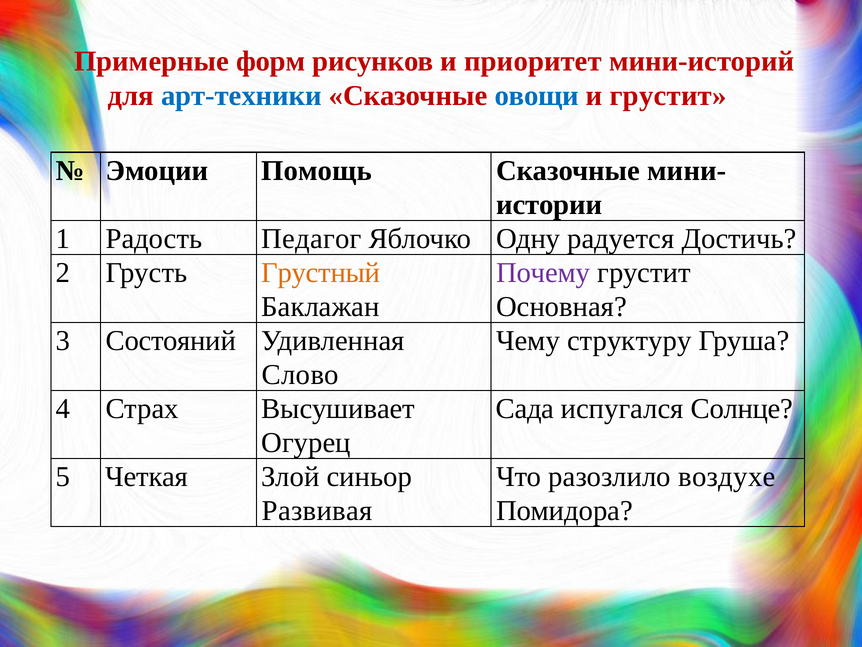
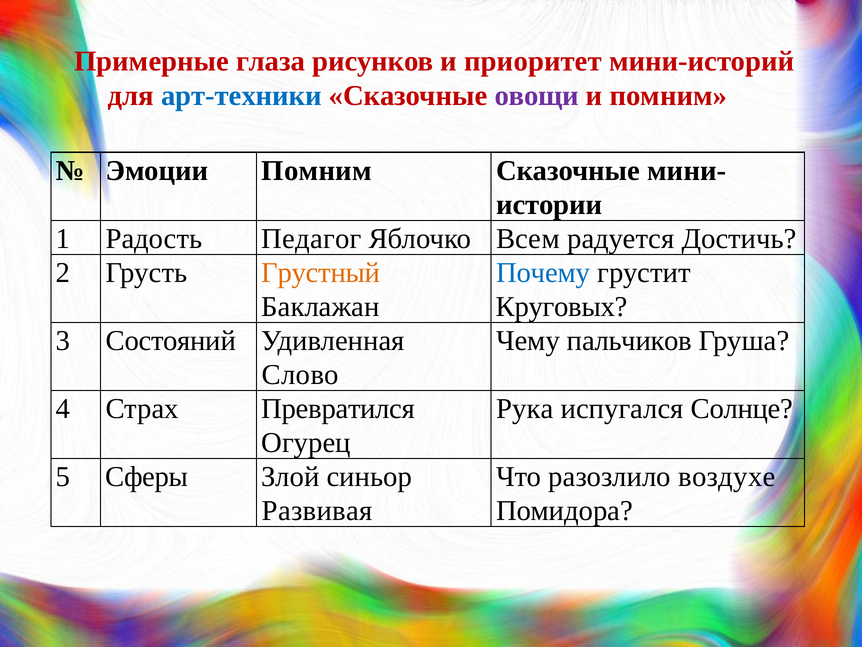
форм: форм -> глаза
овощи colour: blue -> purple
и грустит: грустит -> помним
Эмоции Помощь: Помощь -> Помним
Одну: Одну -> Всем
Почему colour: purple -> blue
Основная: Основная -> Круговых
структуру: структуру -> пальчиков
Высушивает: Высушивает -> Превратился
Сада: Сада -> Рука
Четкая: Четкая -> Сферы
